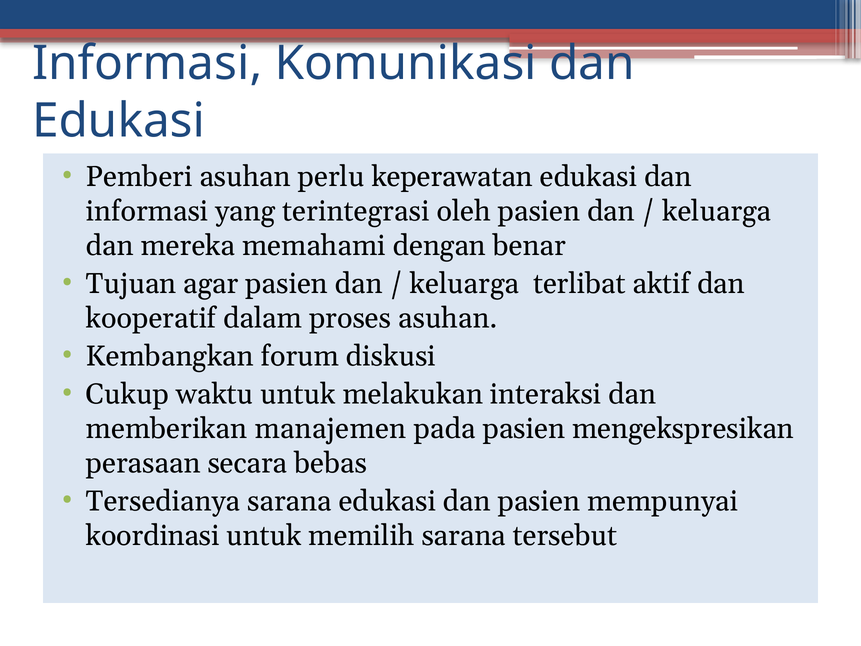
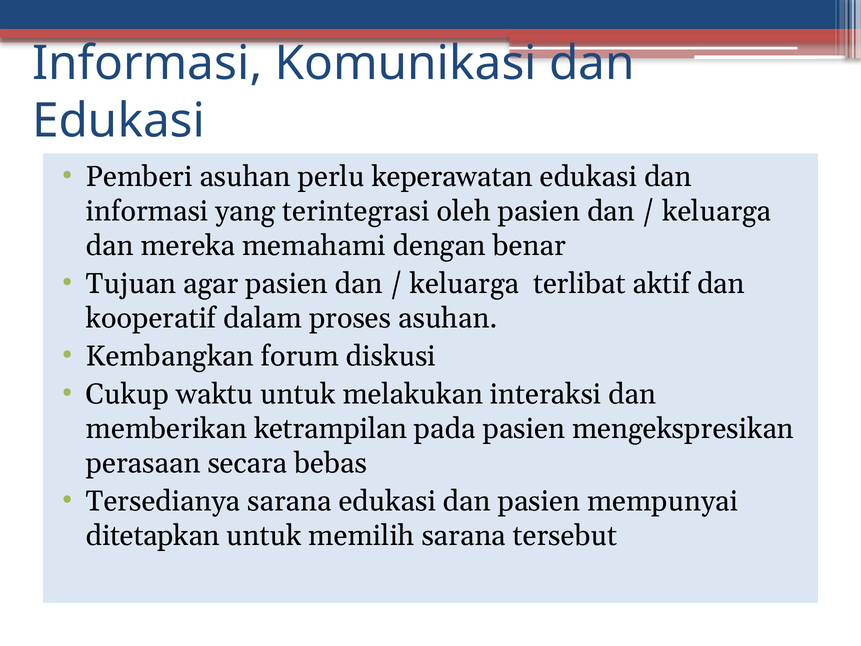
manajemen: manajemen -> ketrampilan
koordinasi: koordinasi -> ditetapkan
